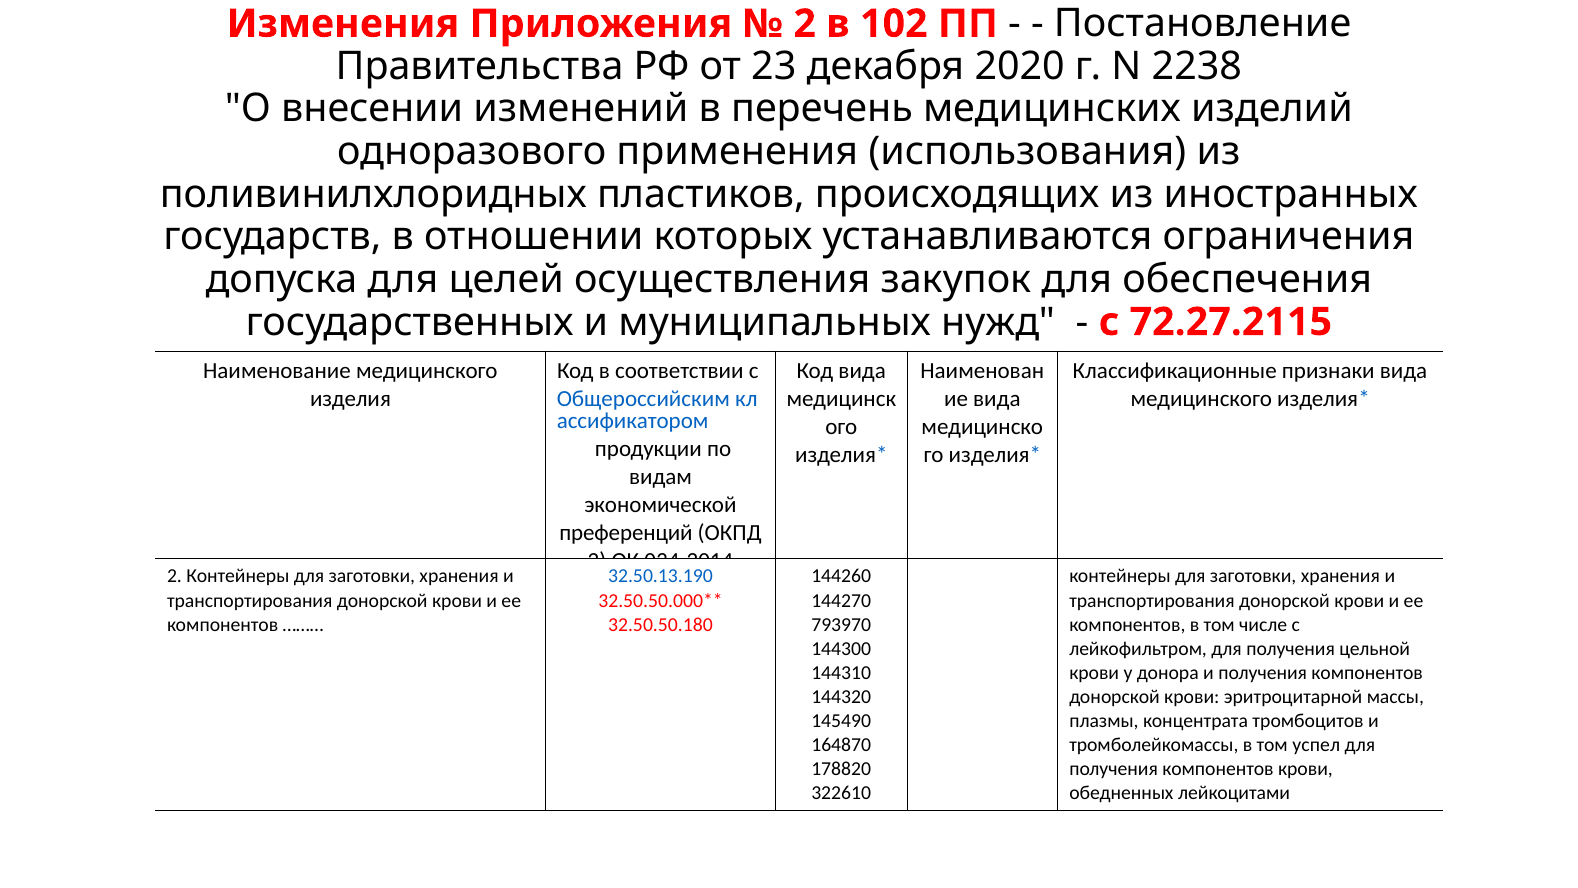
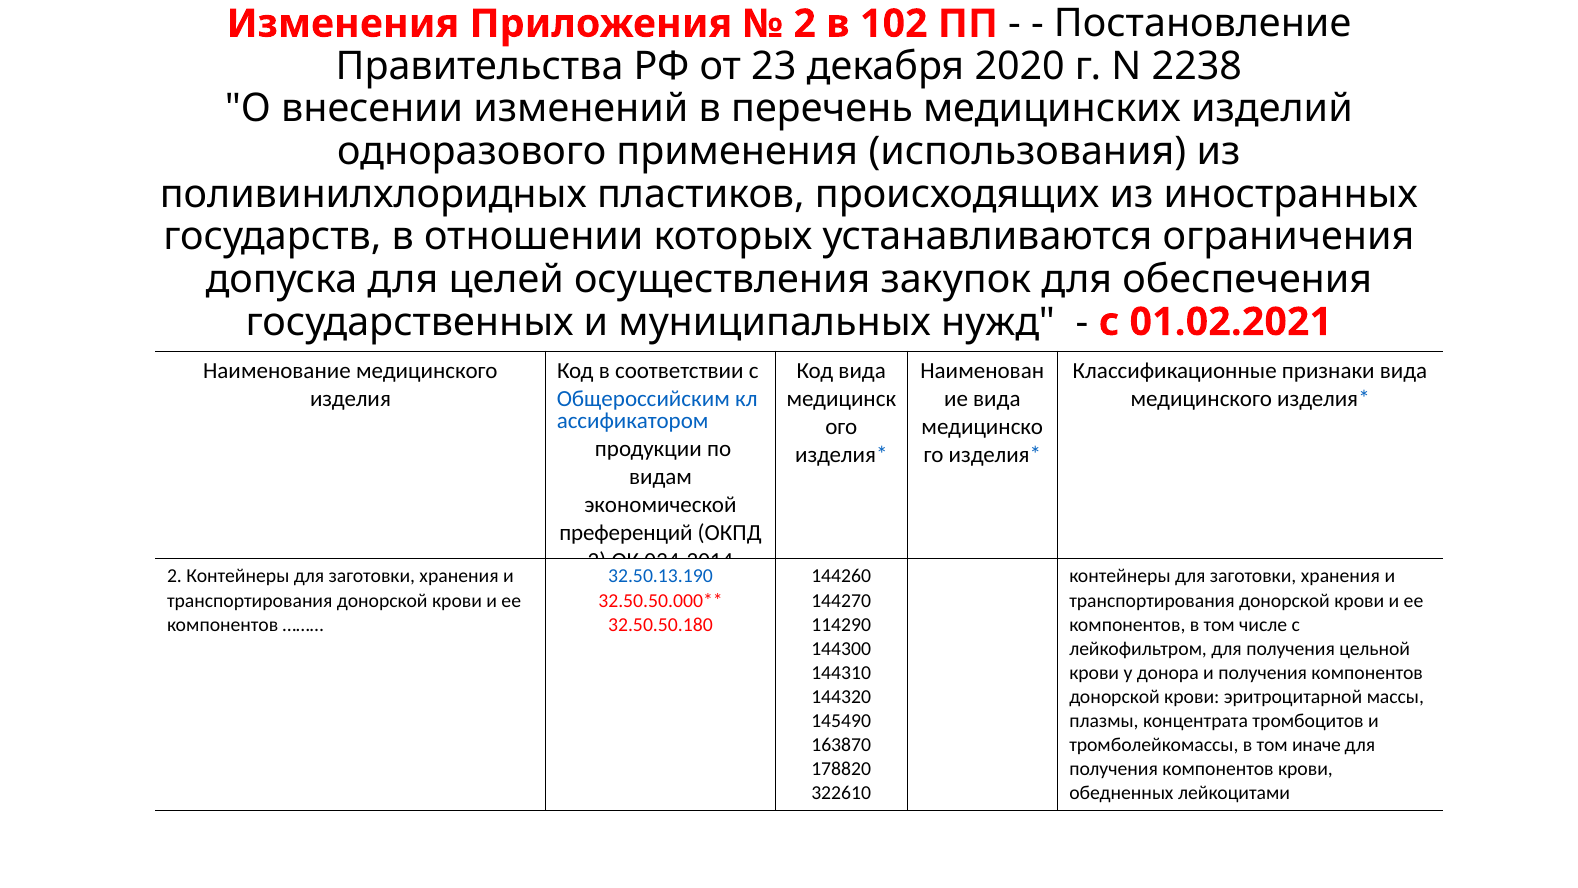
72.27.2115: 72.27.2115 -> 01.02.2021
793970: 793970 -> 114290
164870: 164870 -> 163870
успел: успел -> иначе
